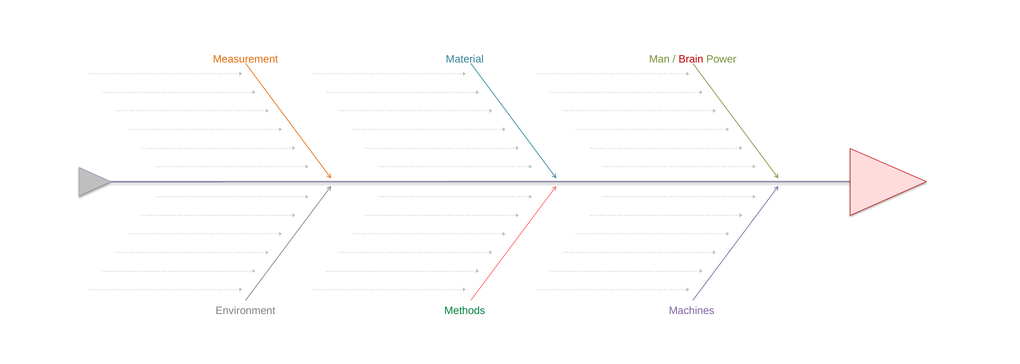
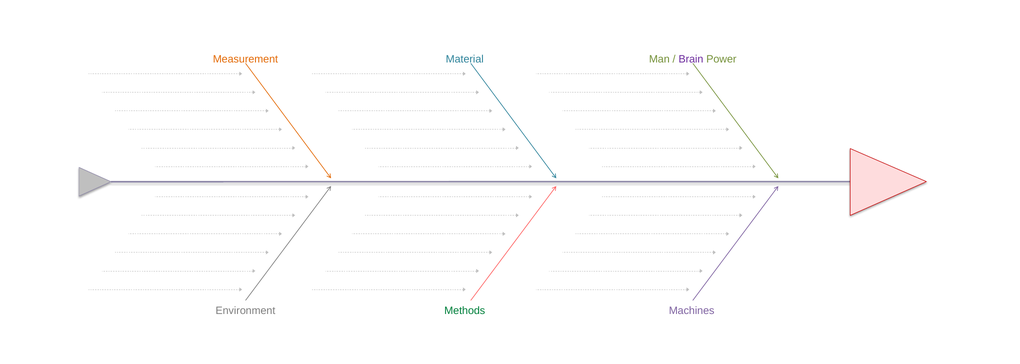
Brain colour: red -> purple
